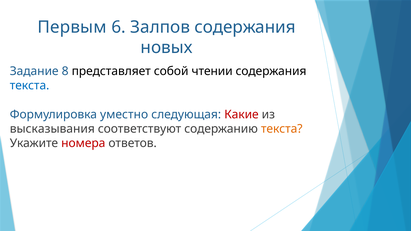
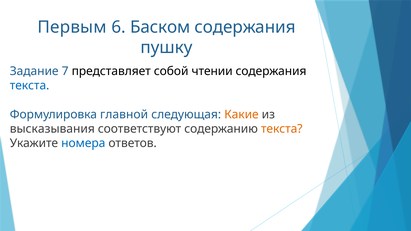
Залпов: Залпов -> Баском
новых: новых -> пушку
8: 8 -> 7
уместно: уместно -> главной
Какие colour: red -> orange
номера colour: red -> blue
